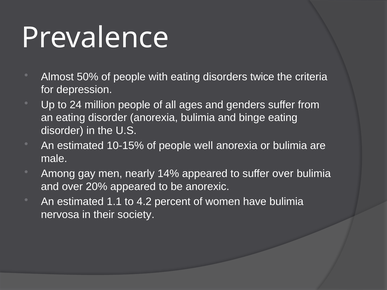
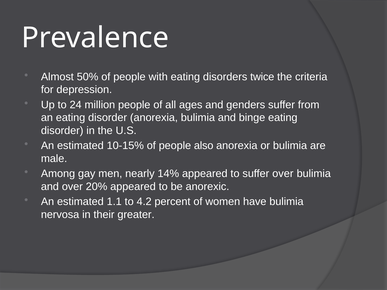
well: well -> also
society: society -> greater
